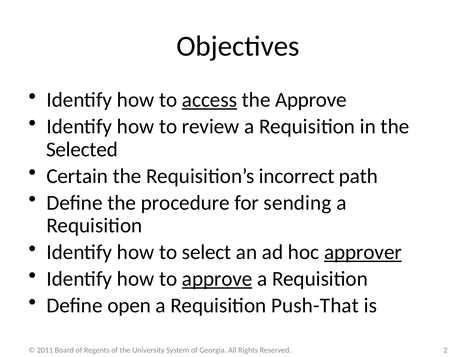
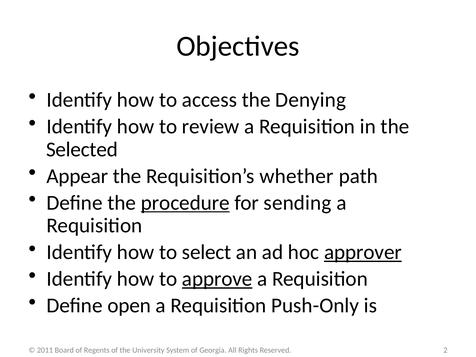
access underline: present -> none
the Approve: Approve -> Denying
Certain: Certain -> Appear
incorrect: incorrect -> whether
procedure underline: none -> present
Push-That: Push-That -> Push-Only
